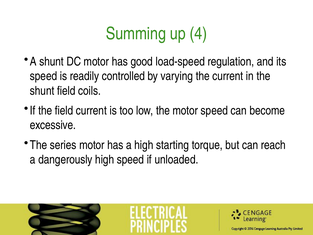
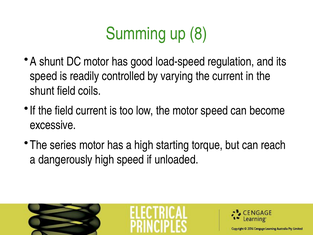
4: 4 -> 8
